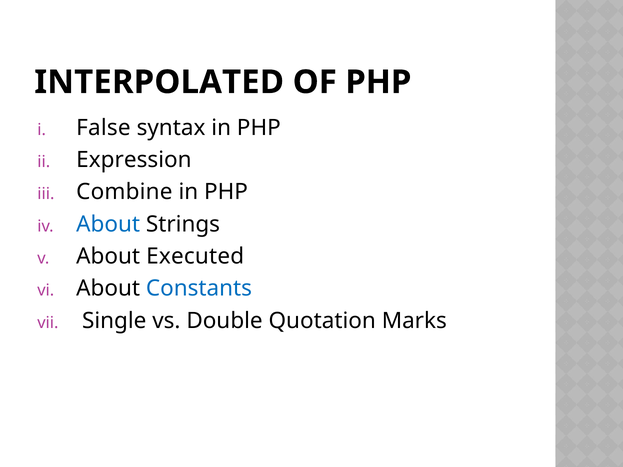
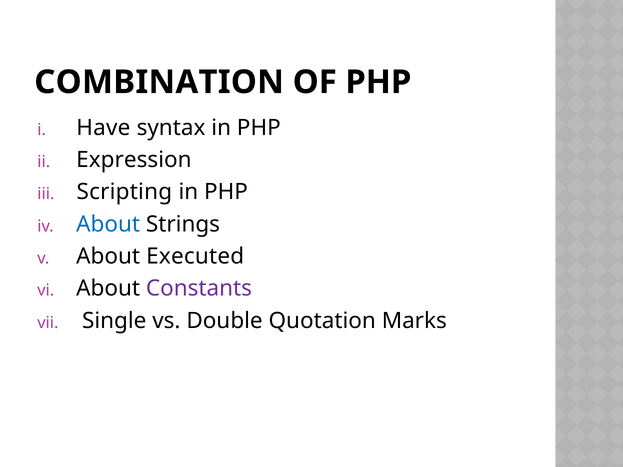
INTERPOLATED: INTERPOLATED -> COMBINATION
False: False -> Have
Combine: Combine -> Scripting
Constants colour: blue -> purple
